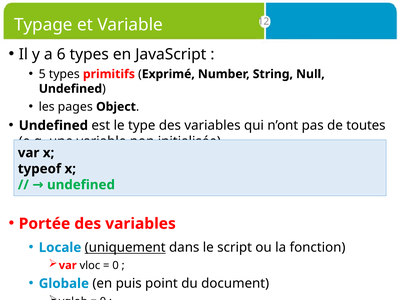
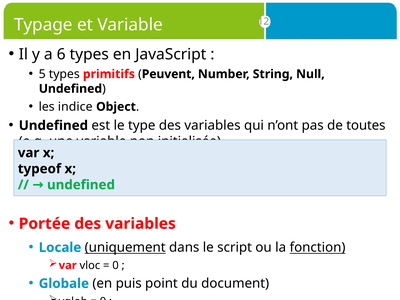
Exprimé: Exprimé -> Peuvent
pages: pages -> indice
fonction underline: none -> present
